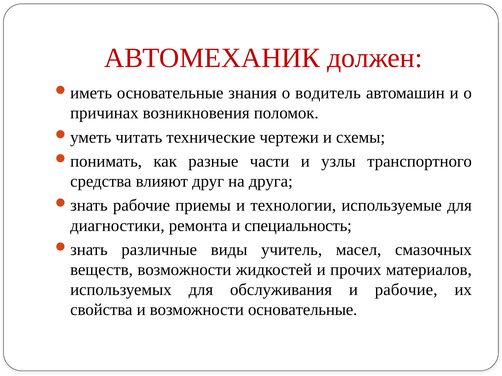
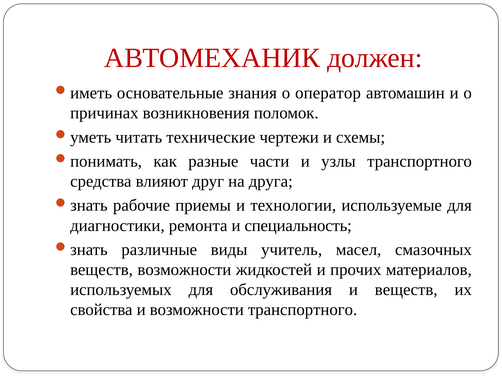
водитель: водитель -> оператор
и рабочие: рабочие -> веществ
возможности основательные: основательные -> транспортного
